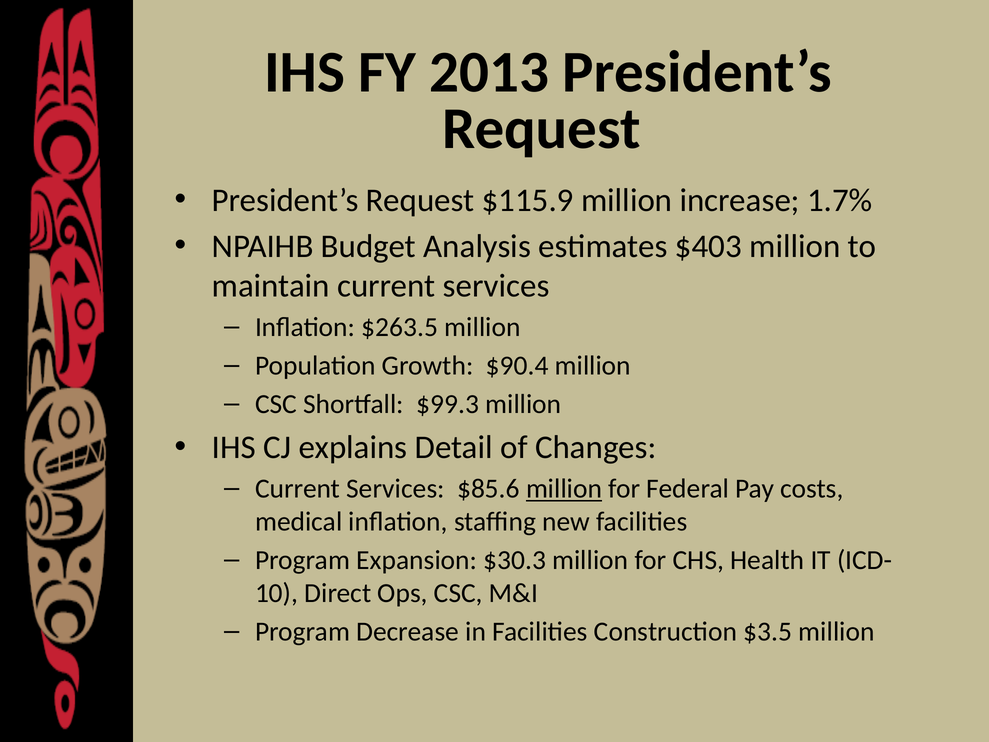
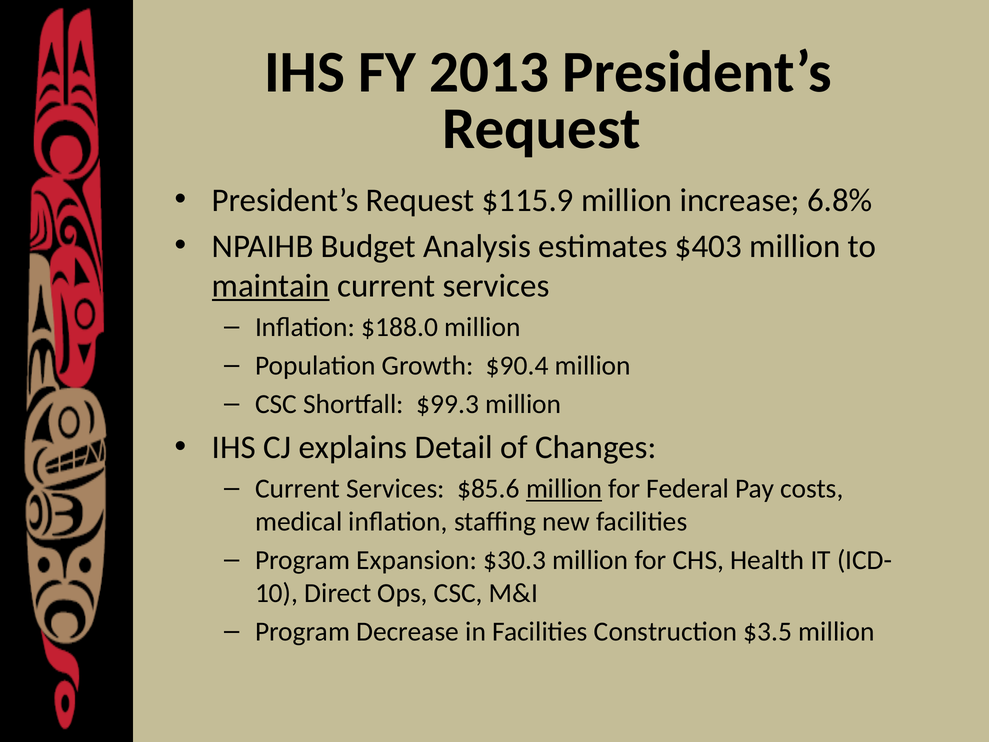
1.7%: 1.7% -> 6.8%
maintain underline: none -> present
$263.5: $263.5 -> $188.0
